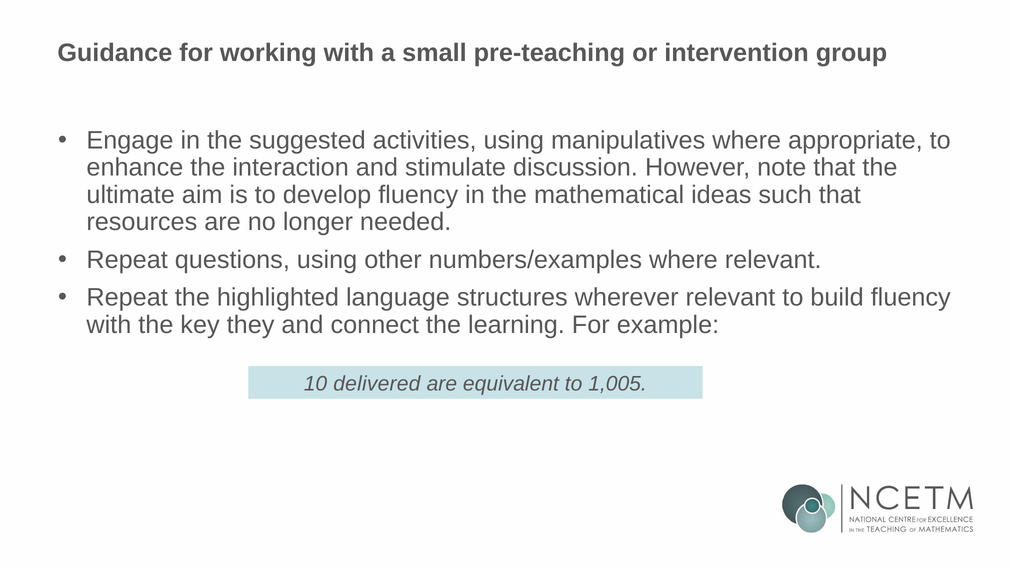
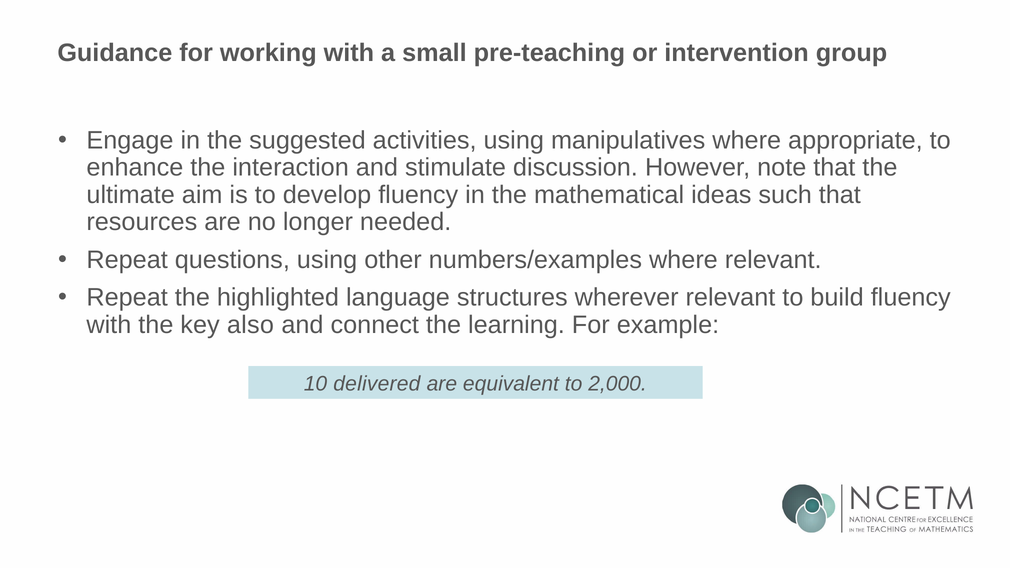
they: they -> also
1,005: 1,005 -> 2,000
